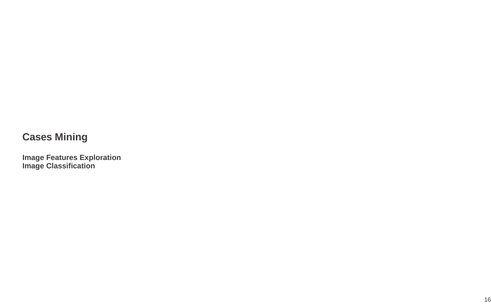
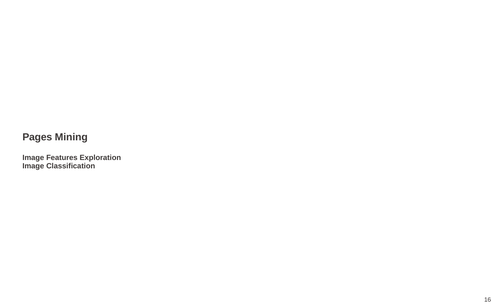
Cases: Cases -> Pages
